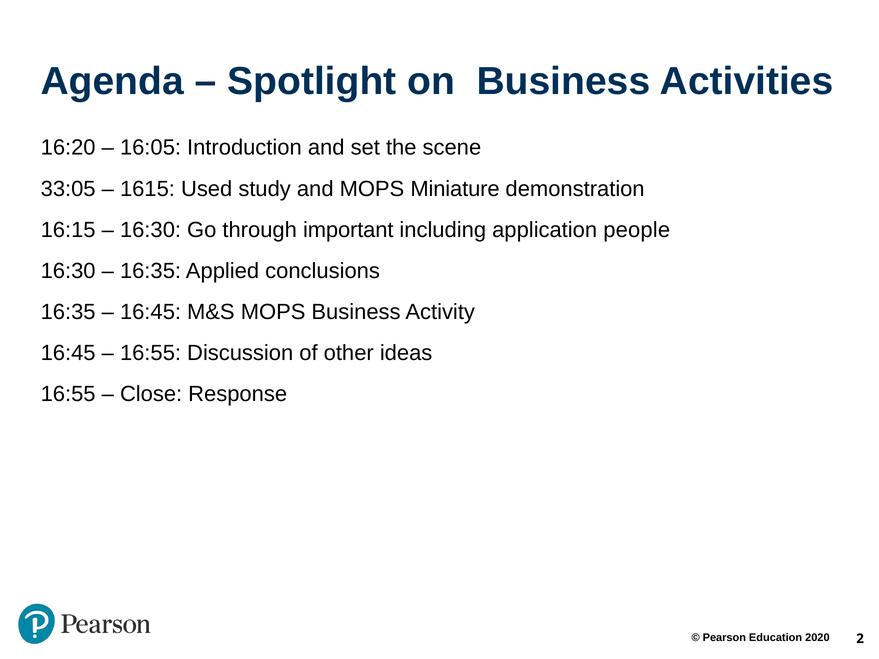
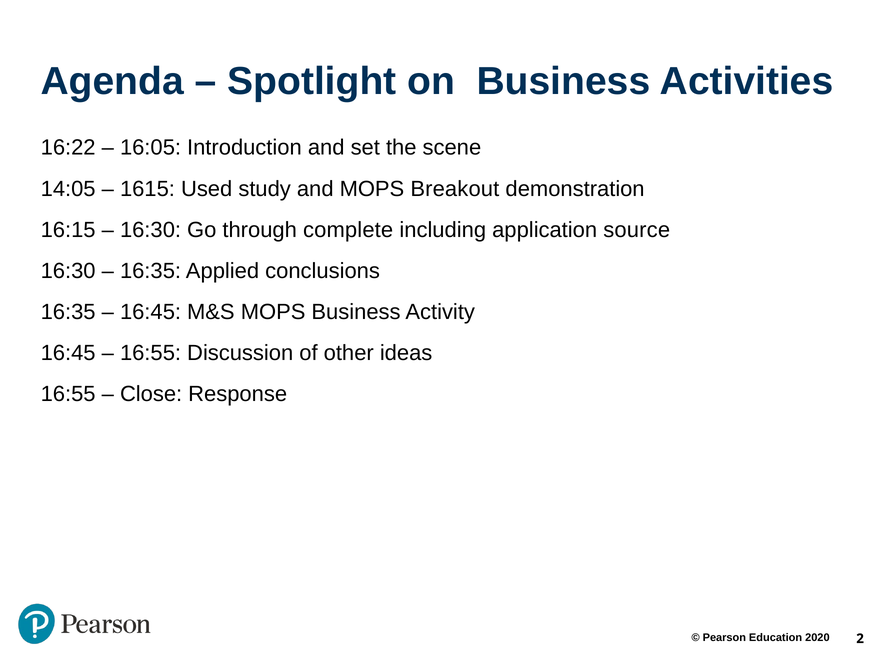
16:20: 16:20 -> 16:22
33:05: 33:05 -> 14:05
Miniature: Miniature -> Breakout
important: important -> complete
people: people -> source
